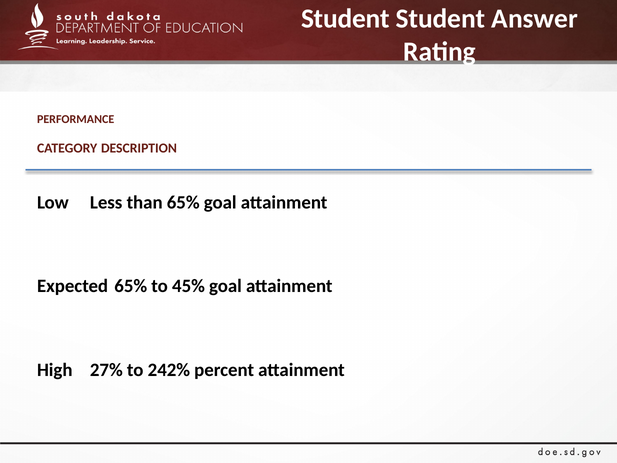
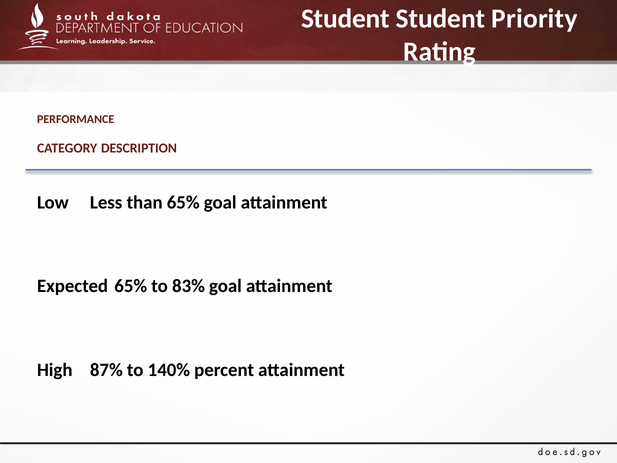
Answer: Answer -> Priority
45%: 45% -> 83%
27%: 27% -> 87%
242%: 242% -> 140%
